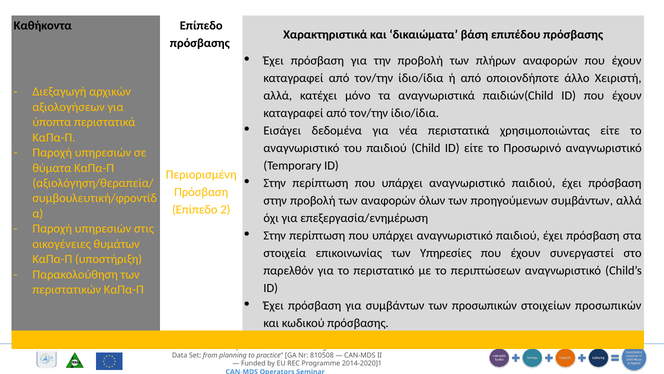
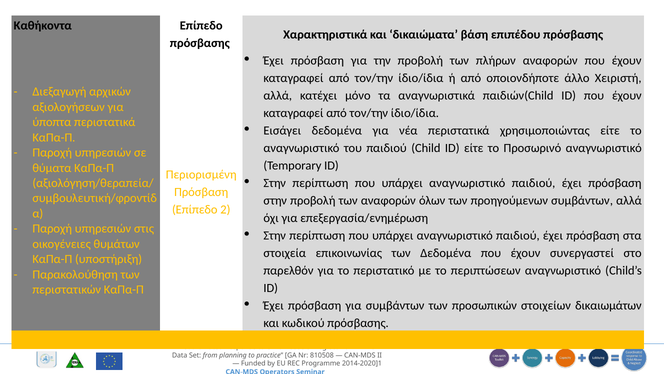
των Υπηρεσίες: Υπηρεσίες -> Δεδομένα
στοιχείων προσωπικών: προσωπικών -> δικαιωμάτων
